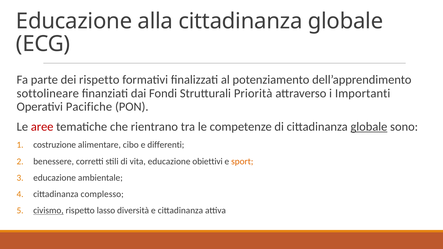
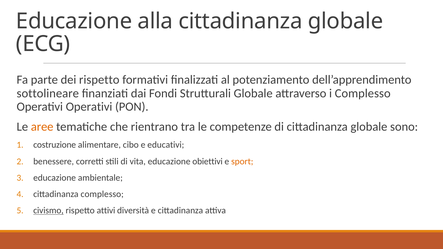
Strutturali Priorità: Priorità -> Globale
i Importanti: Importanti -> Complesso
Operativi Pacifiche: Pacifiche -> Operativi
aree colour: red -> orange
globale at (369, 127) underline: present -> none
differenti: differenti -> educativi
lasso: lasso -> attivi
